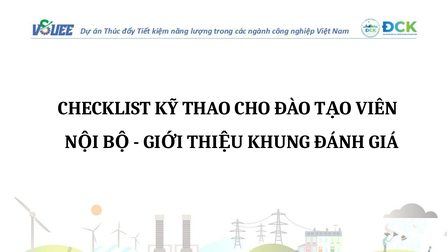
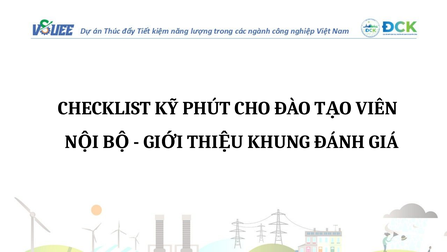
THAO: THAO -> PHÚT
